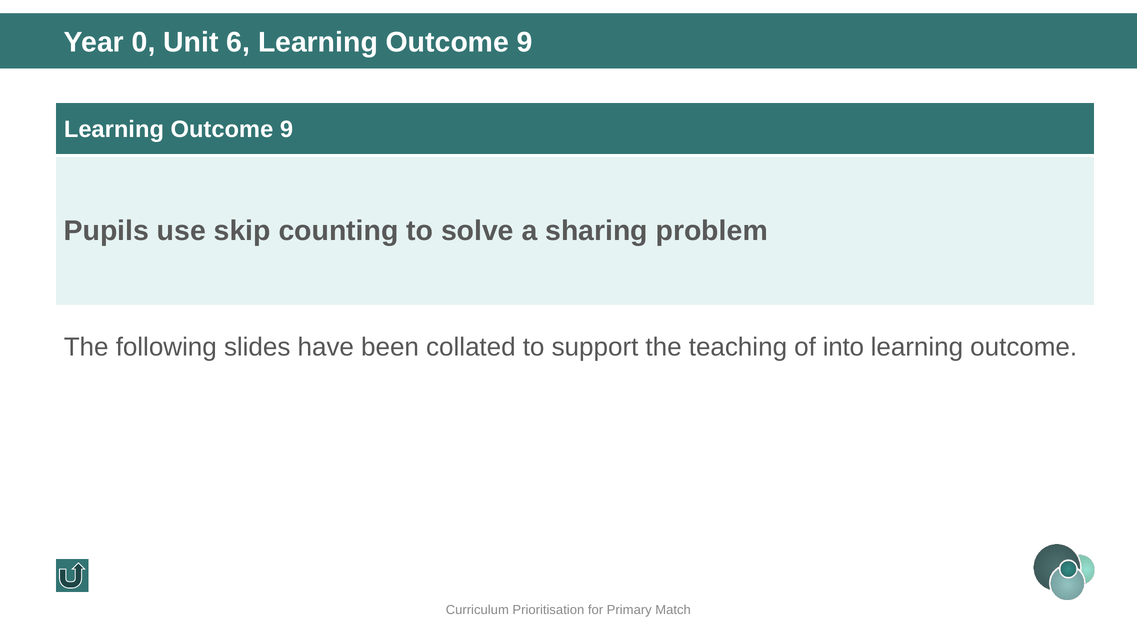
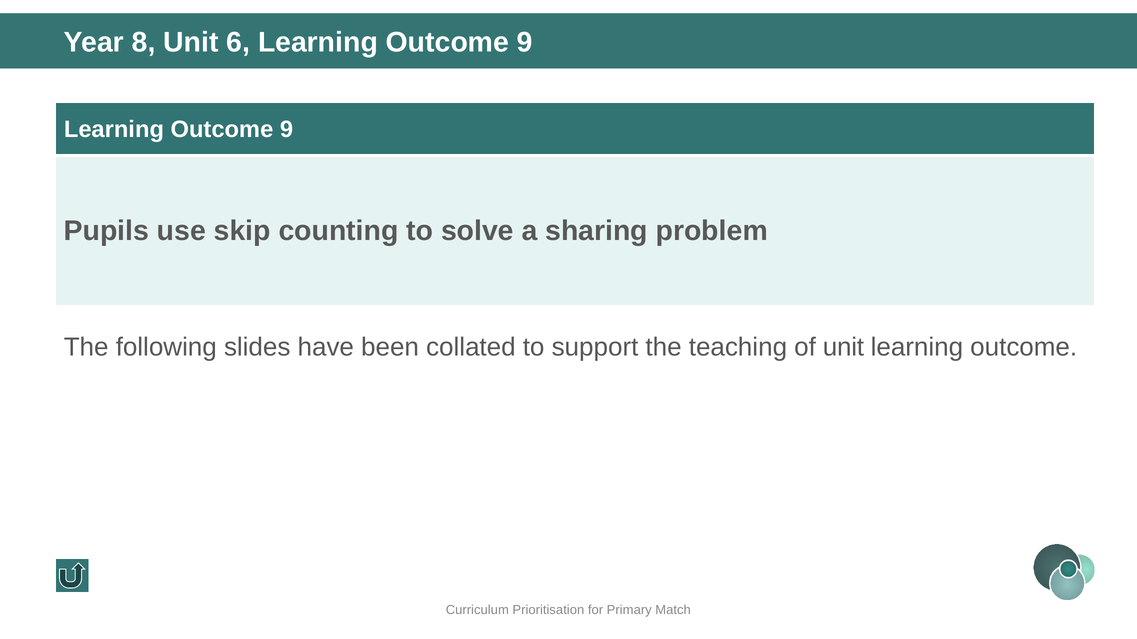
0: 0 -> 8
of into: into -> unit
